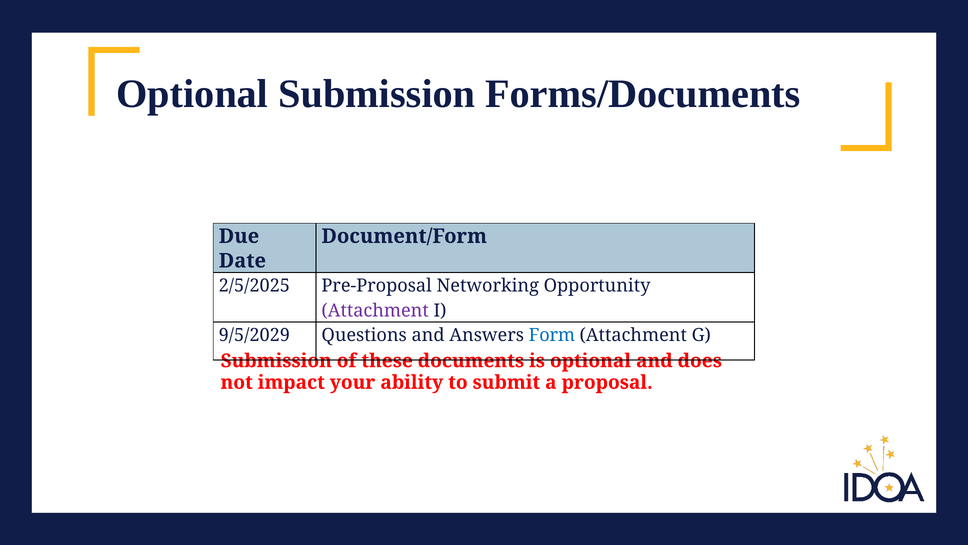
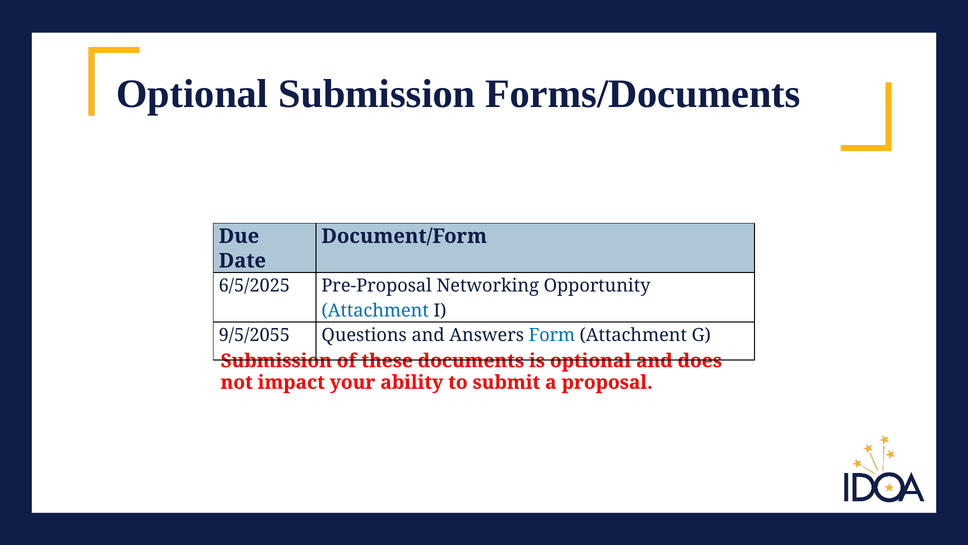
2/5/2025: 2/5/2025 -> 6/5/2025
Attachment at (375, 310) colour: purple -> blue
9/5/2029: 9/5/2029 -> 9/5/2055
